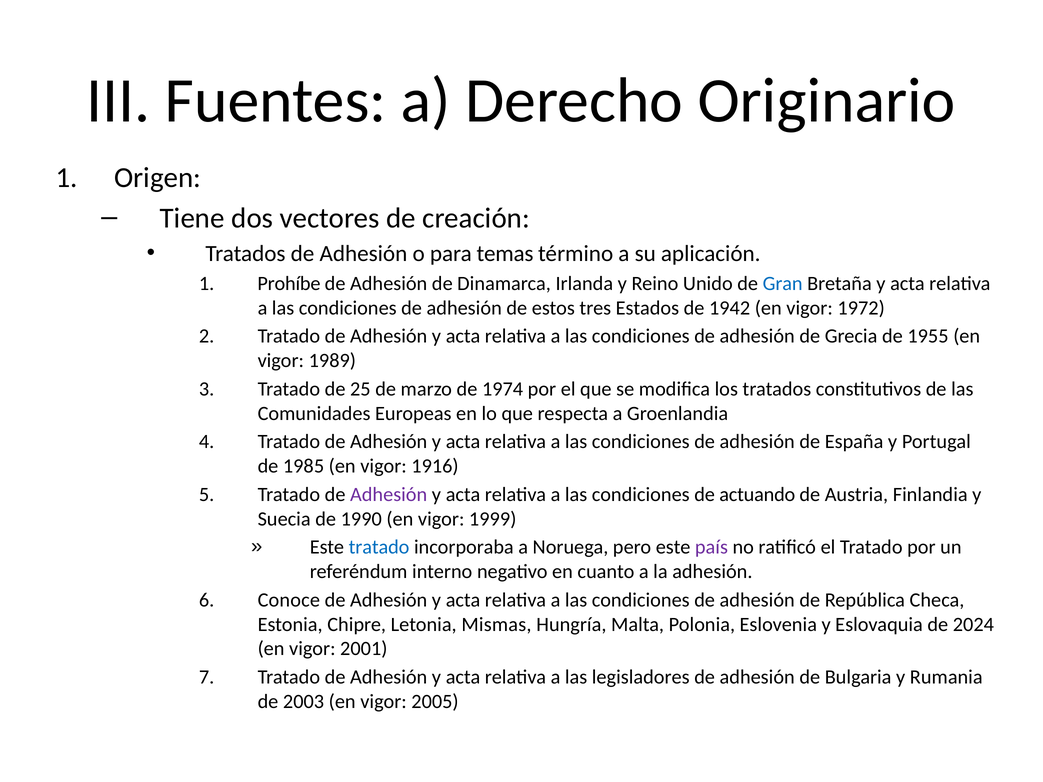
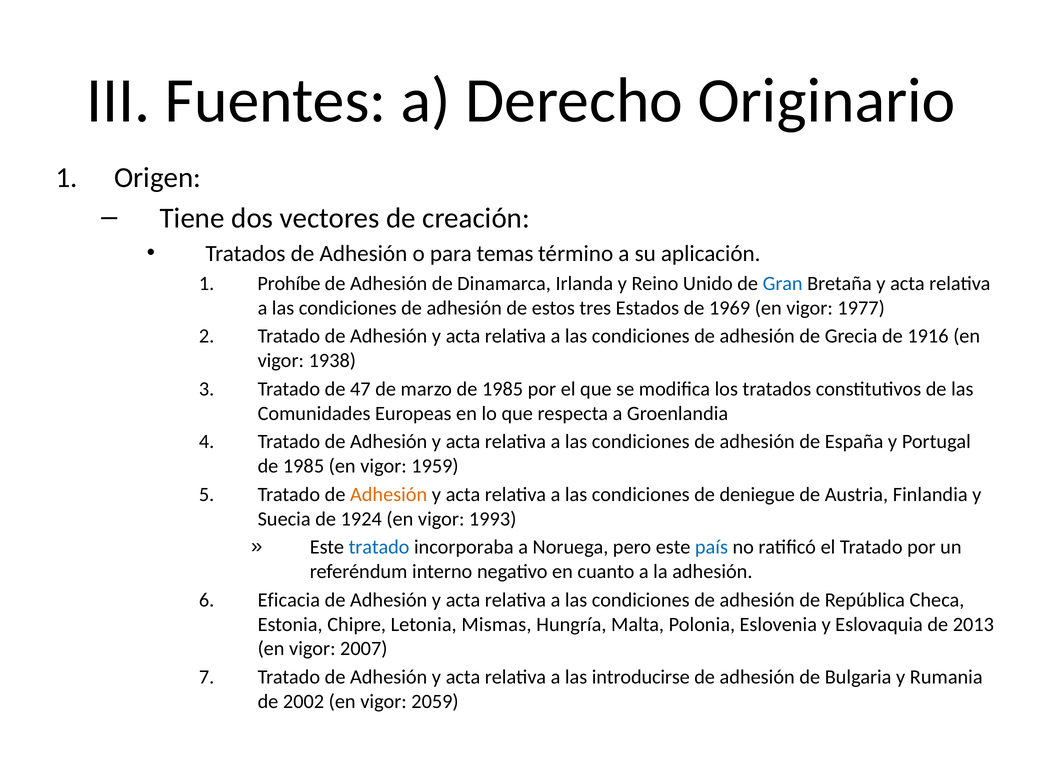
1942: 1942 -> 1969
1972: 1972 -> 1977
1955: 1955 -> 1916
1989: 1989 -> 1938
25: 25 -> 47
marzo de 1974: 1974 -> 1985
1916: 1916 -> 1959
Adhesión at (389, 495) colour: purple -> orange
actuando: actuando -> deniegue
1990: 1990 -> 1924
1999: 1999 -> 1993
país colour: purple -> blue
Conoce: Conoce -> Eficacia
2024: 2024 -> 2013
2001: 2001 -> 2007
legisladores: legisladores -> introducirse
2003: 2003 -> 2002
2005: 2005 -> 2059
